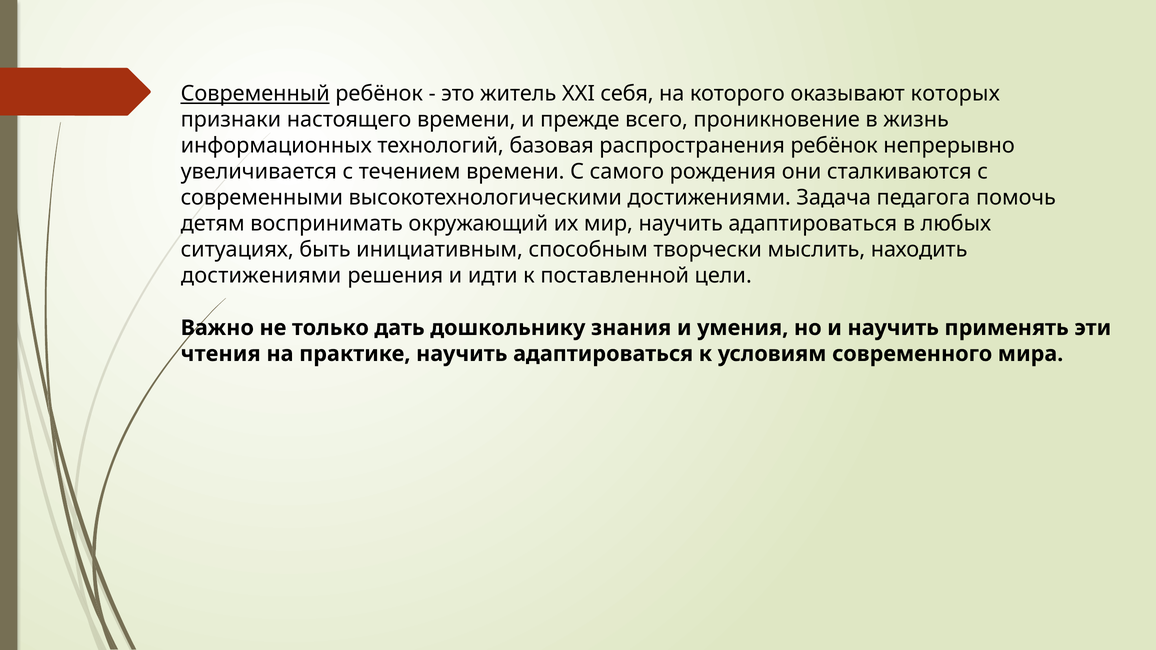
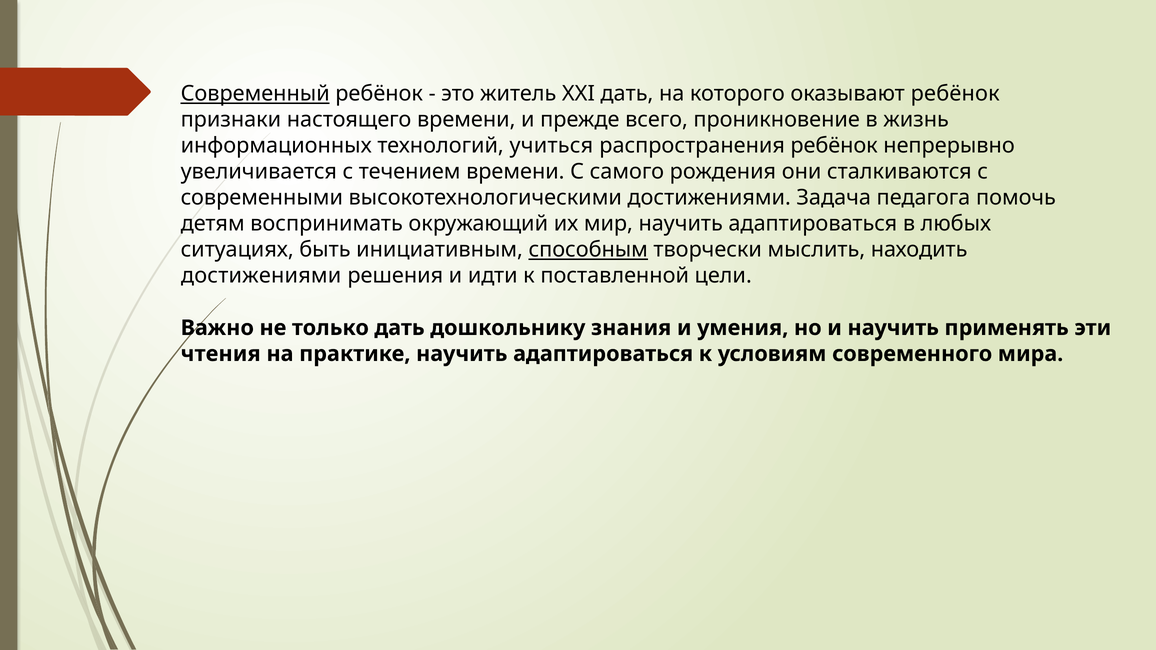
ХХI себя: себя -> дать
оказывают которых: которых -> ребёнок
базовая: базовая -> учиться
способным underline: none -> present
